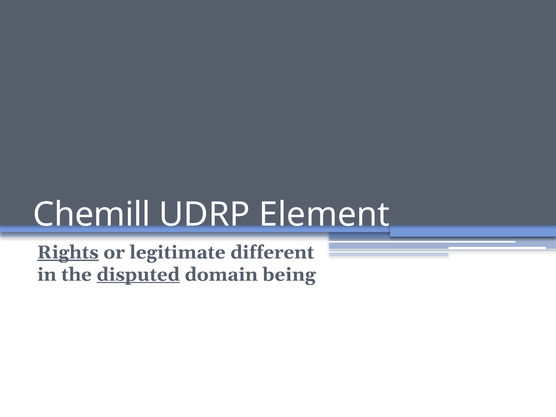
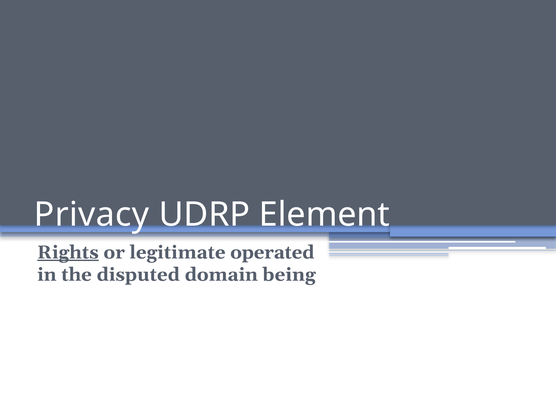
Chemill: Chemill -> Privacy
different: different -> operated
disputed underline: present -> none
